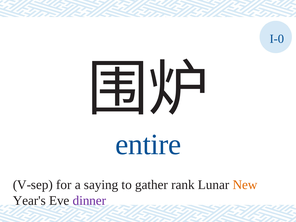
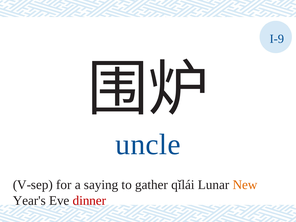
I-0: I-0 -> I-9
entire: entire -> uncle
rank: rank -> qǐlái
dinner colour: purple -> red
